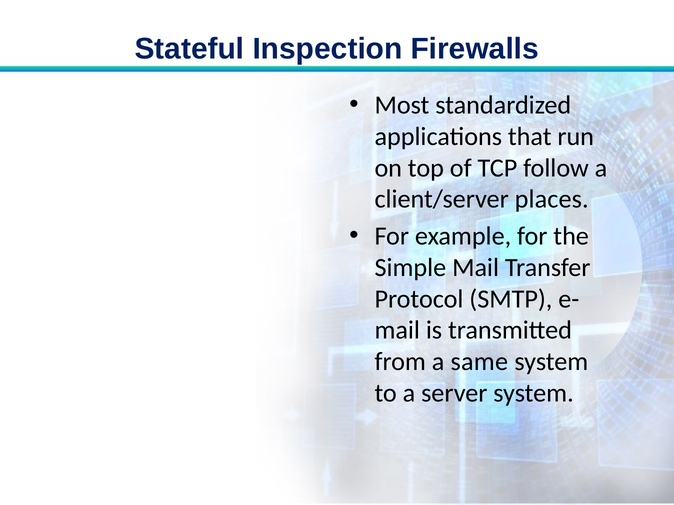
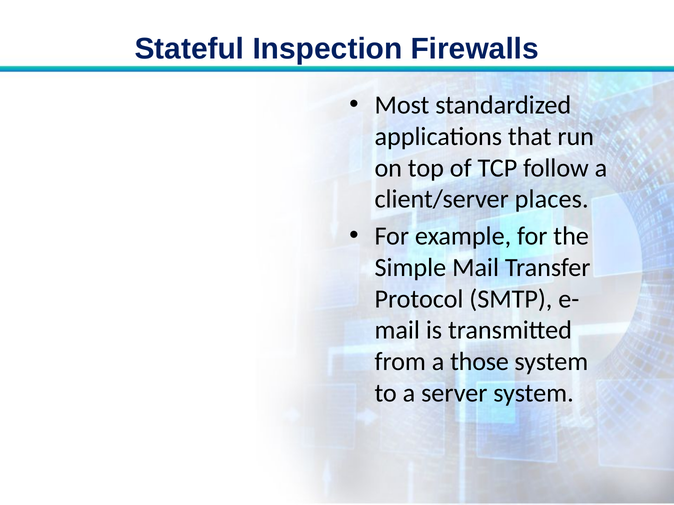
same: same -> those
